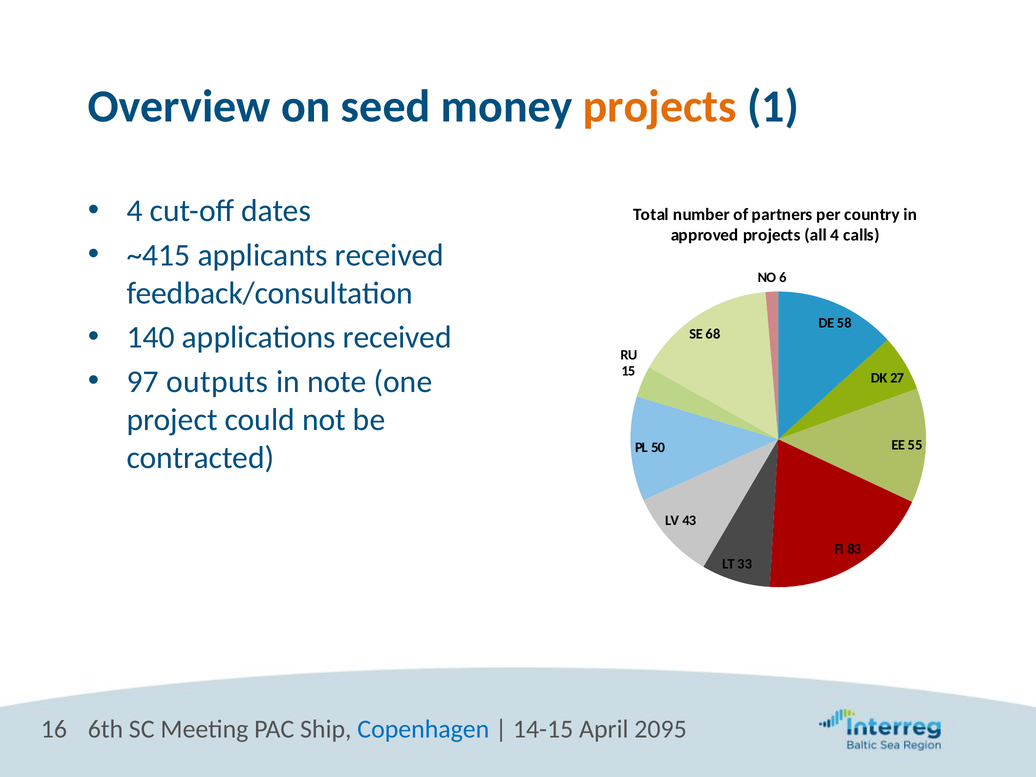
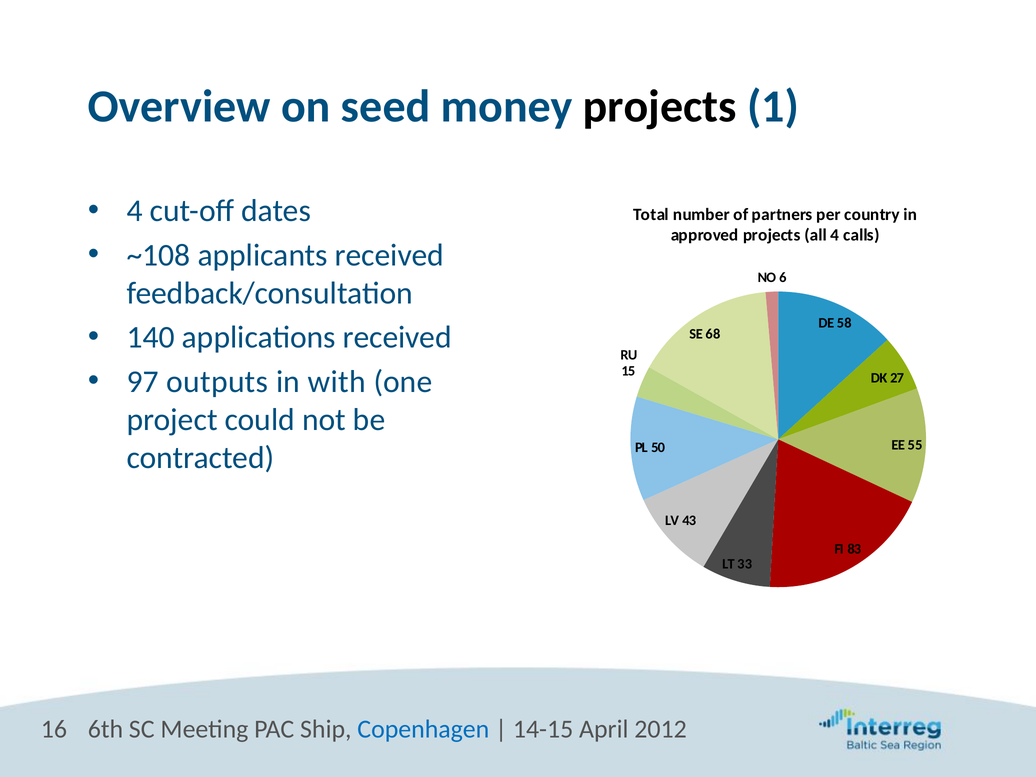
projects at (660, 107) colour: orange -> black
~415: ~415 -> ~108
note: note -> with
2095: 2095 -> 2012
